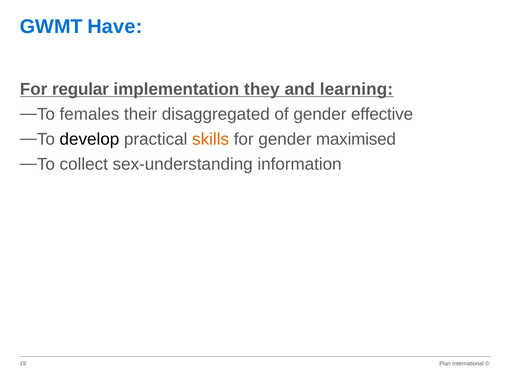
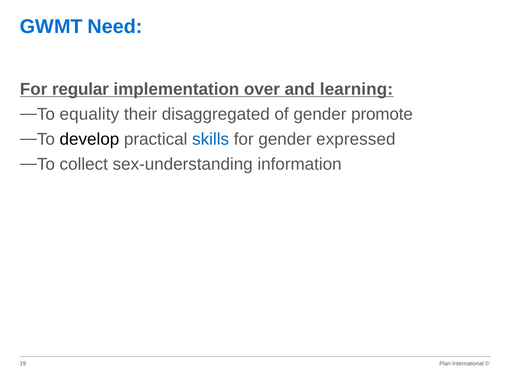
Have: Have -> Need
they: they -> over
females: females -> equality
effective: effective -> promote
skills colour: orange -> blue
maximised: maximised -> expressed
